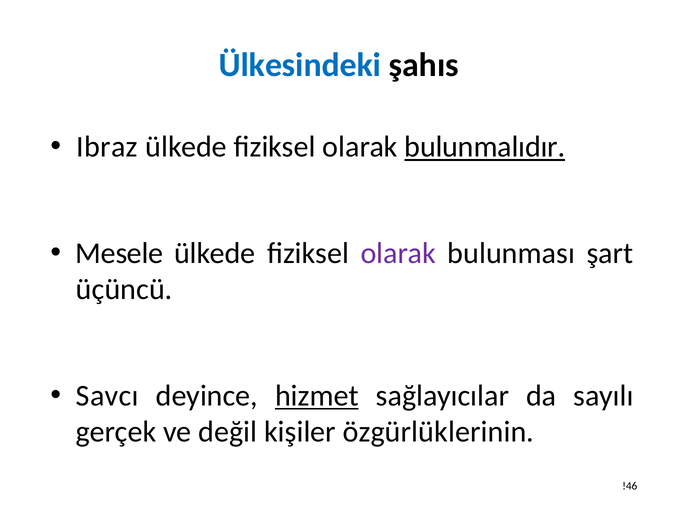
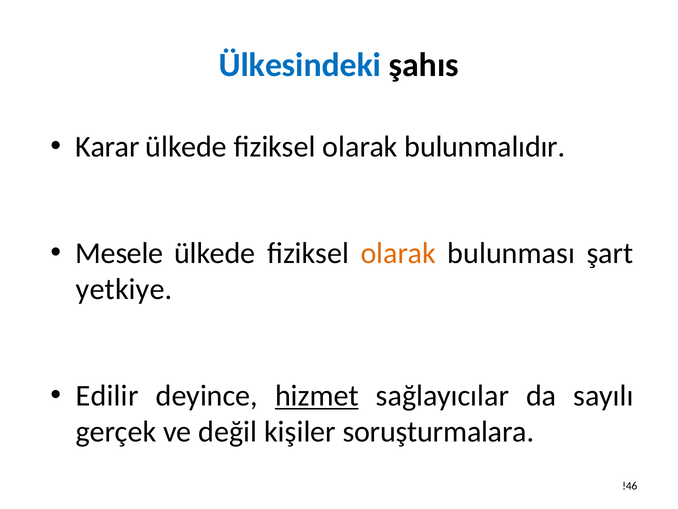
Ibraz: Ibraz -> Karar
bulunmalıdır underline: present -> none
olarak at (398, 253) colour: purple -> orange
üçüncü: üçüncü -> yetkiye
Savcı: Savcı -> Edilir
özgürlüklerinin: özgürlüklerinin -> soruşturmalara
